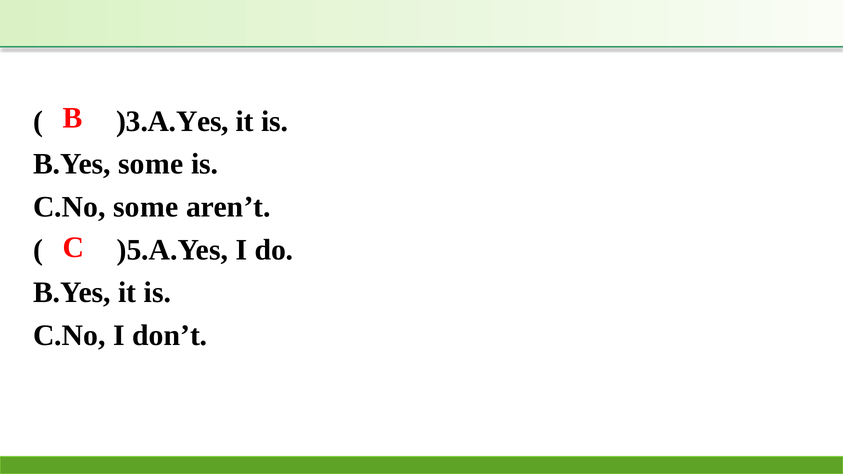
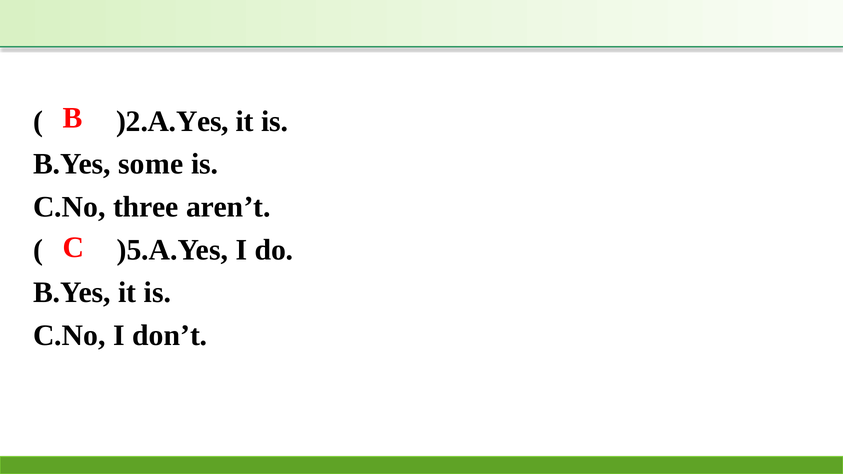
)3.A.Yes: )3.A.Yes -> )2.A.Yes
C.No some: some -> three
